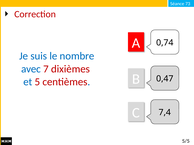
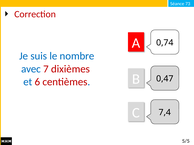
5: 5 -> 6
